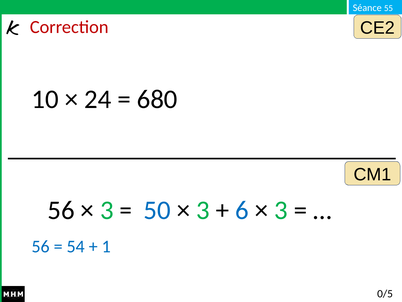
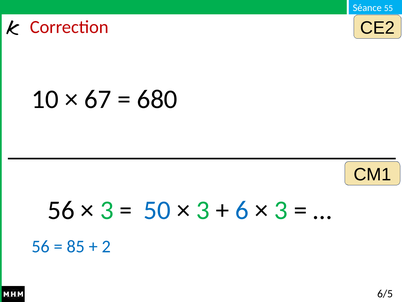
24: 24 -> 67
54: 54 -> 85
1: 1 -> 2
0/5: 0/5 -> 6/5
